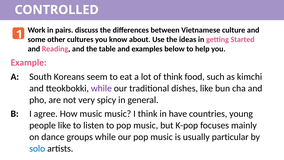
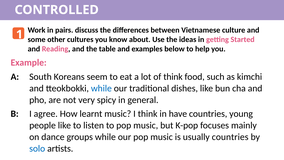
while at (101, 88) colour: purple -> blue
How music: music -> learnt
usually particular: particular -> countries
